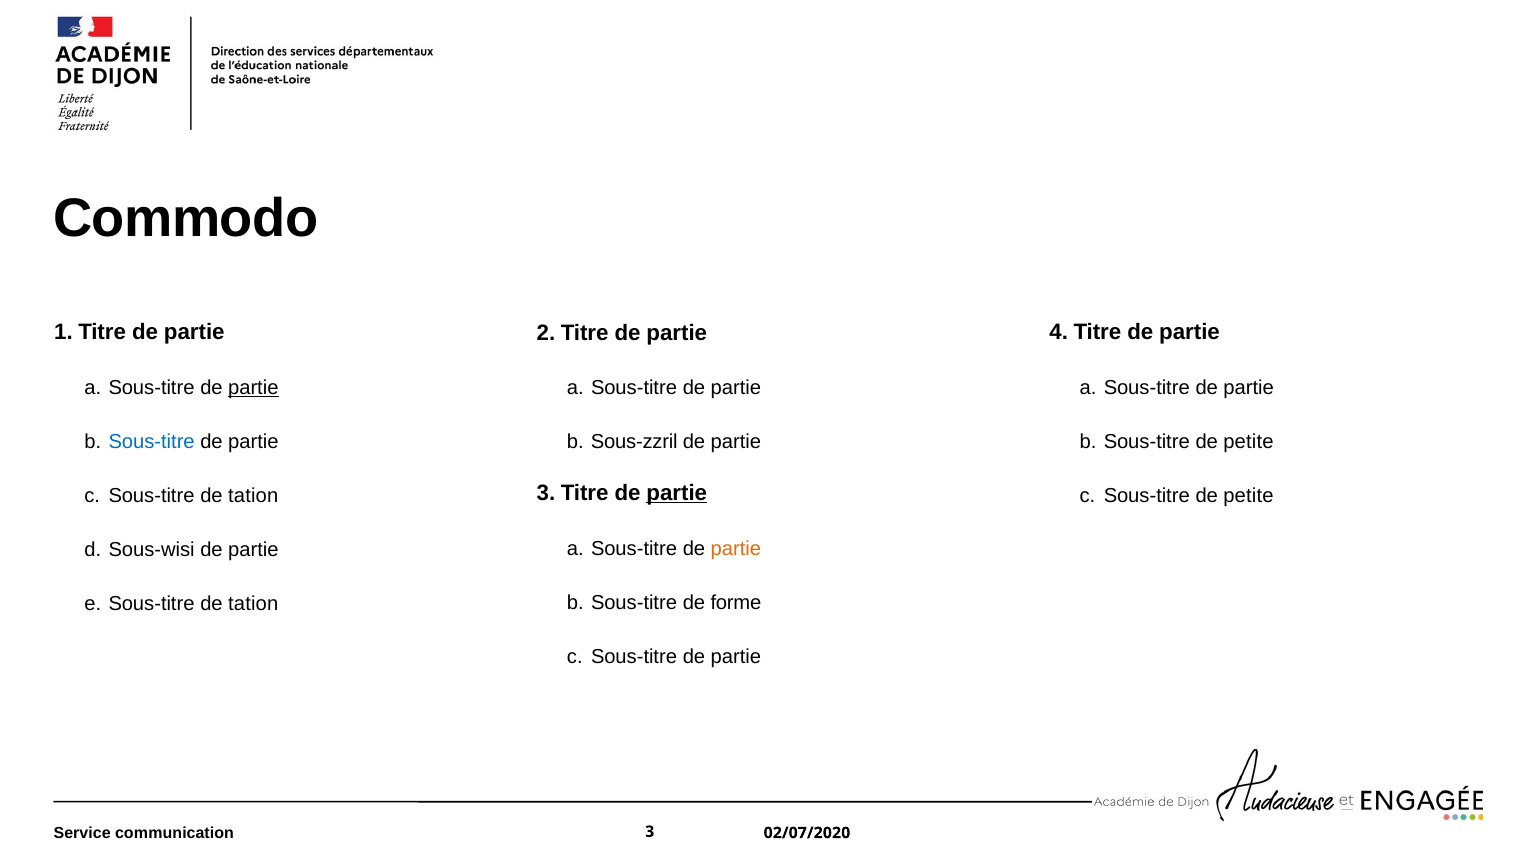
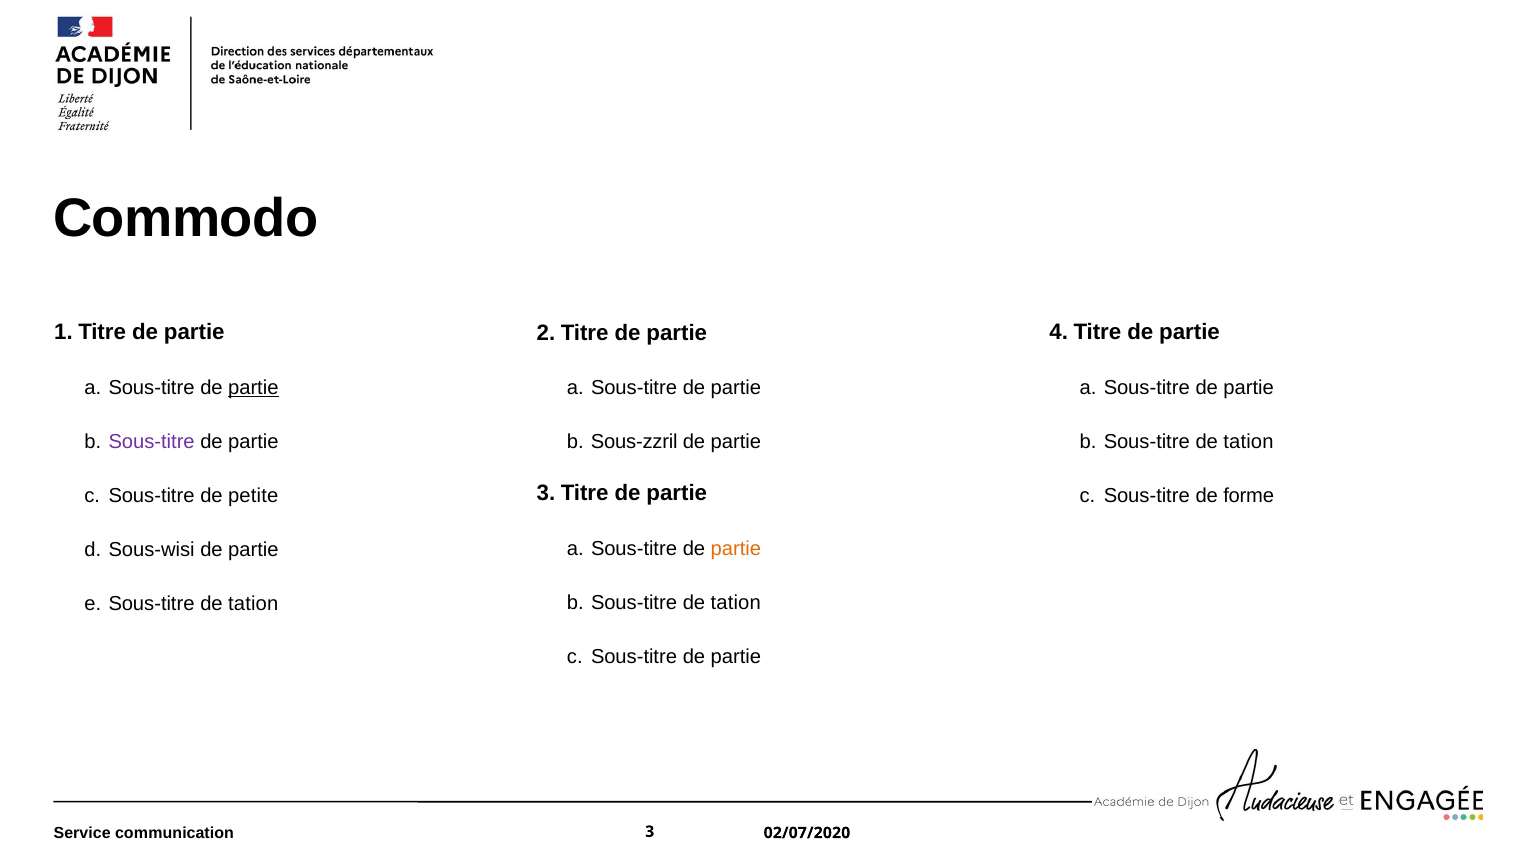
Sous-titre at (152, 441) colour: blue -> purple
petite at (1248, 441): petite -> tation
partie at (677, 493) underline: present -> none
tation at (253, 495): tation -> petite
petite at (1248, 495): petite -> forme
forme at (736, 602): forme -> tation
